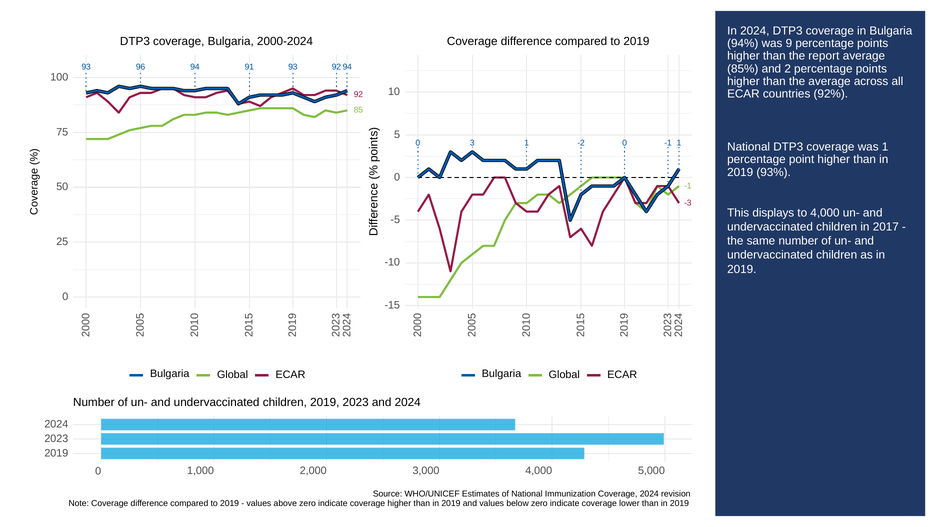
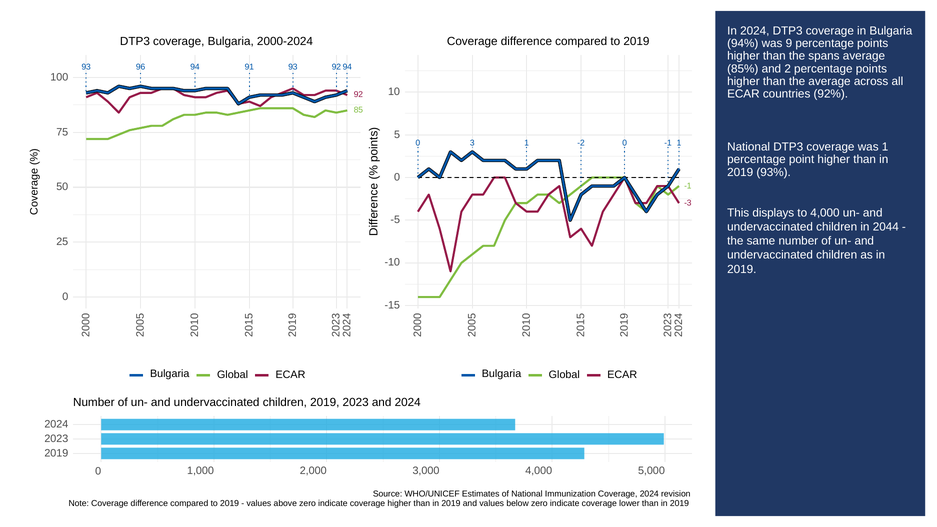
report: report -> spans
2017: 2017 -> 2044
